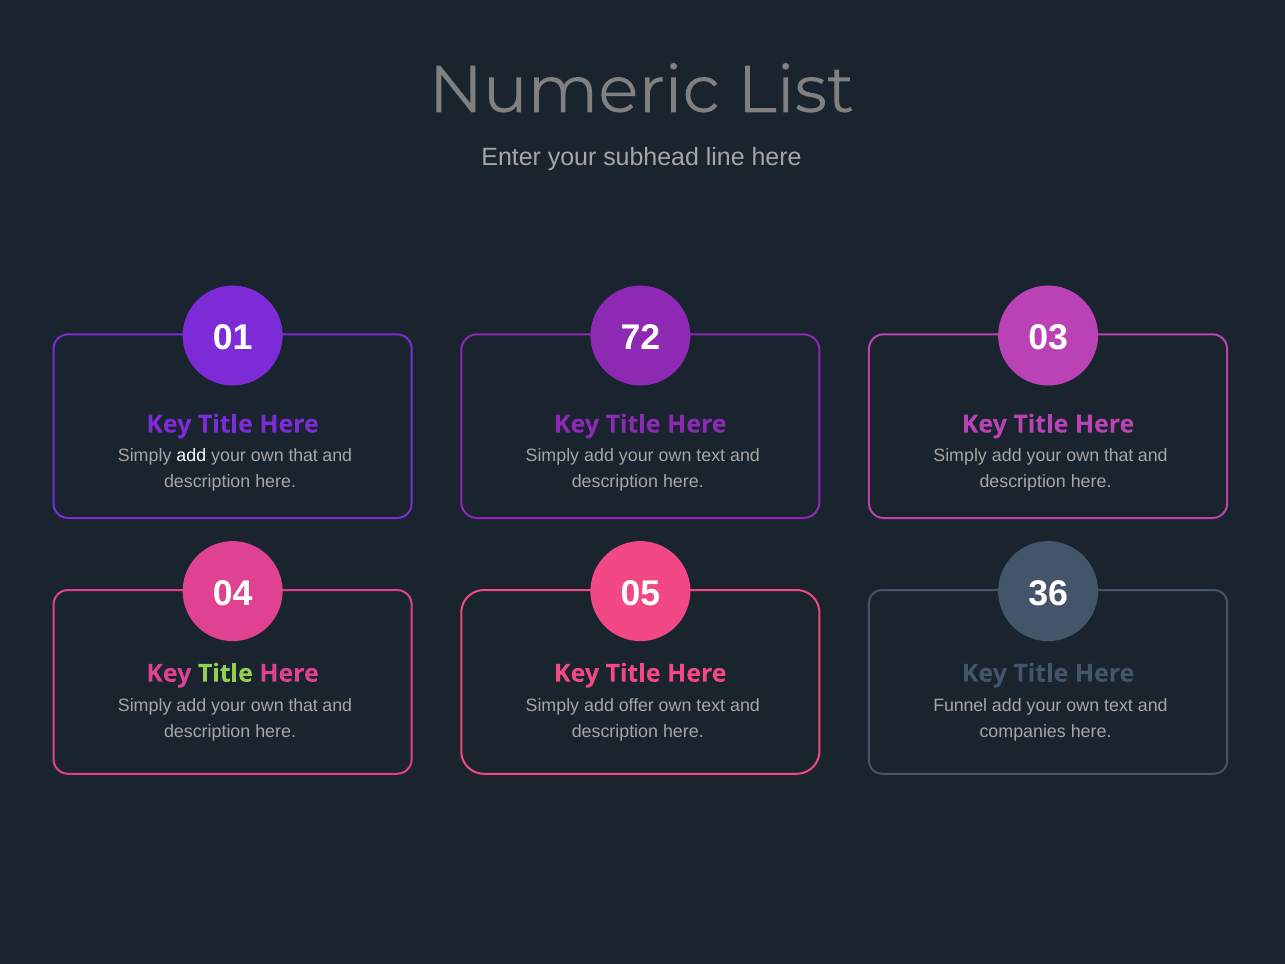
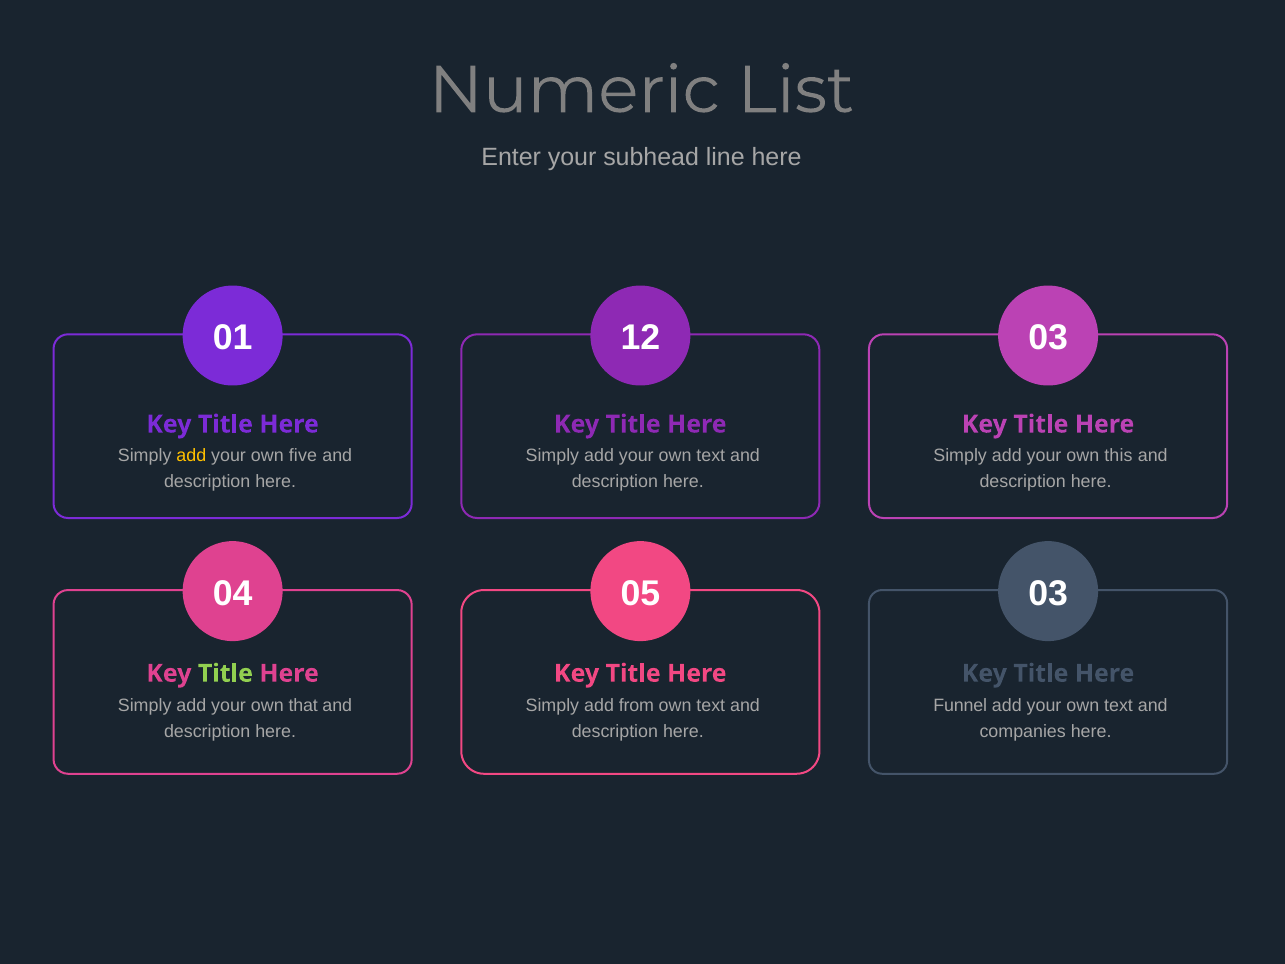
72: 72 -> 12
add at (191, 456) colour: white -> yellow
that at (303, 456): that -> five
that at (1119, 456): that -> this
05 36: 36 -> 03
offer: offer -> from
